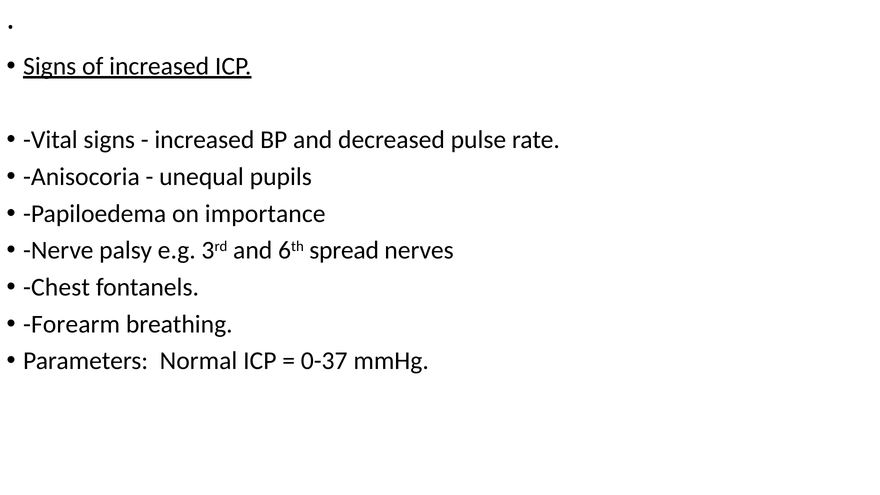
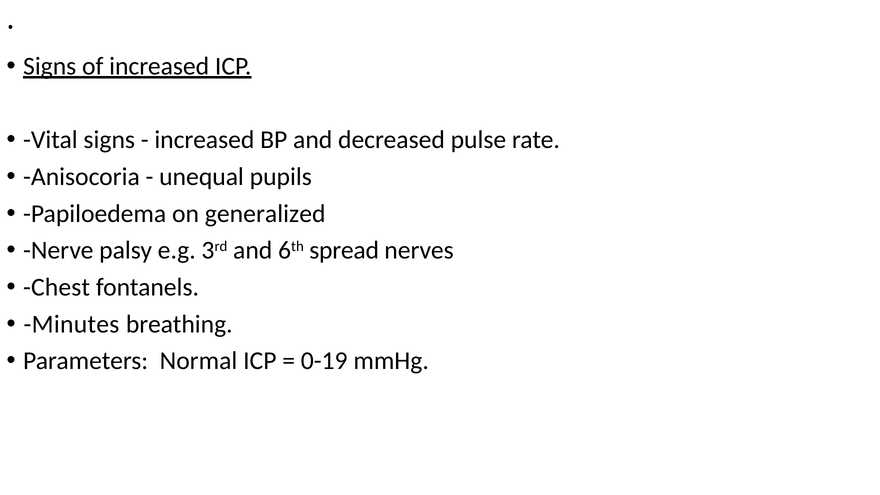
importance: importance -> generalized
Forearm: Forearm -> Minutes
0-37: 0-37 -> 0-19
